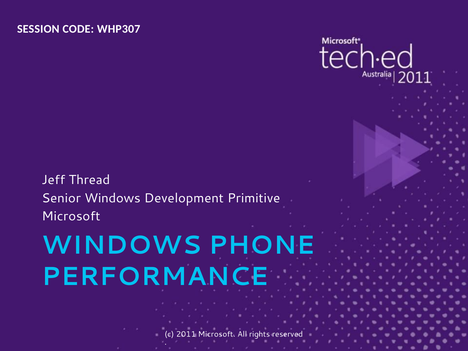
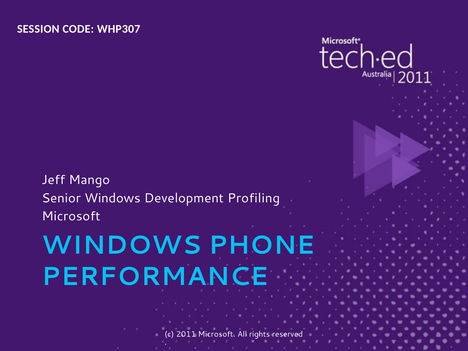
Thread: Thread -> Mango
Primitive: Primitive -> Profiling
